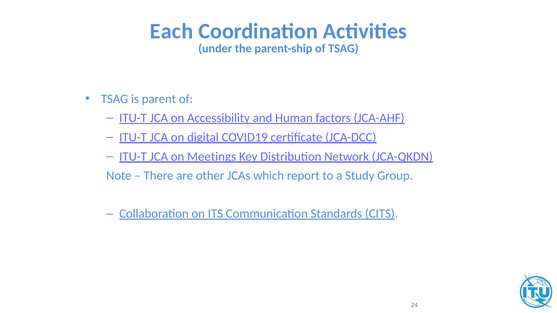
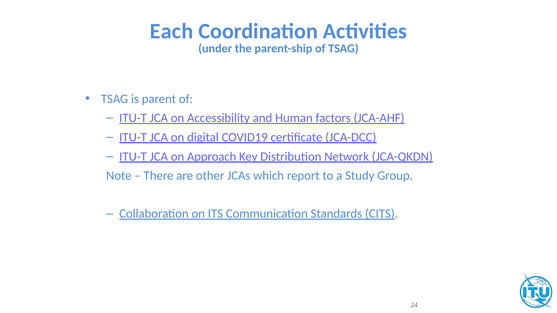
Meetings: Meetings -> Approach
